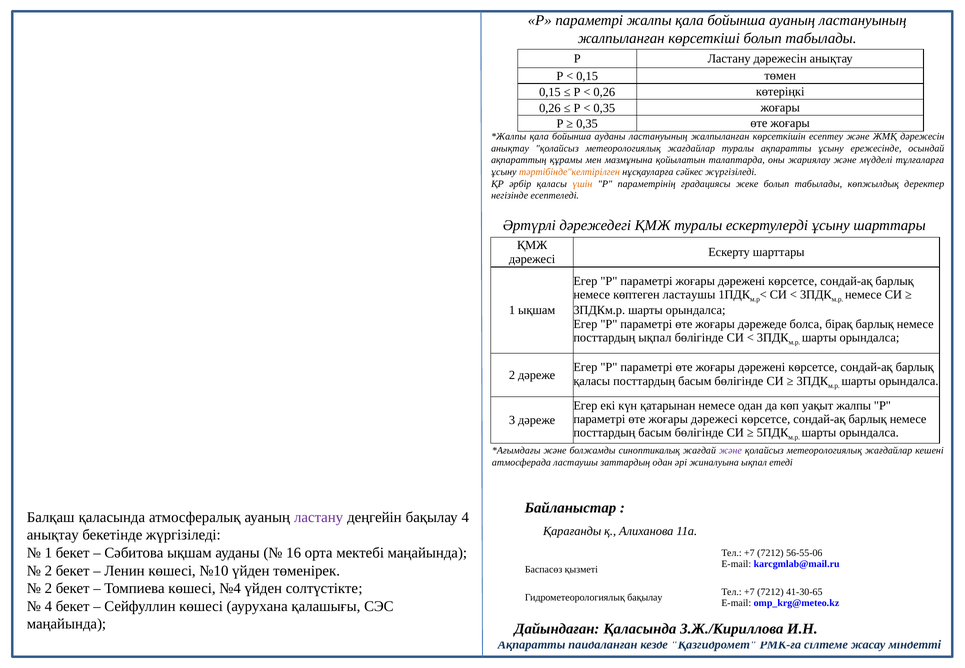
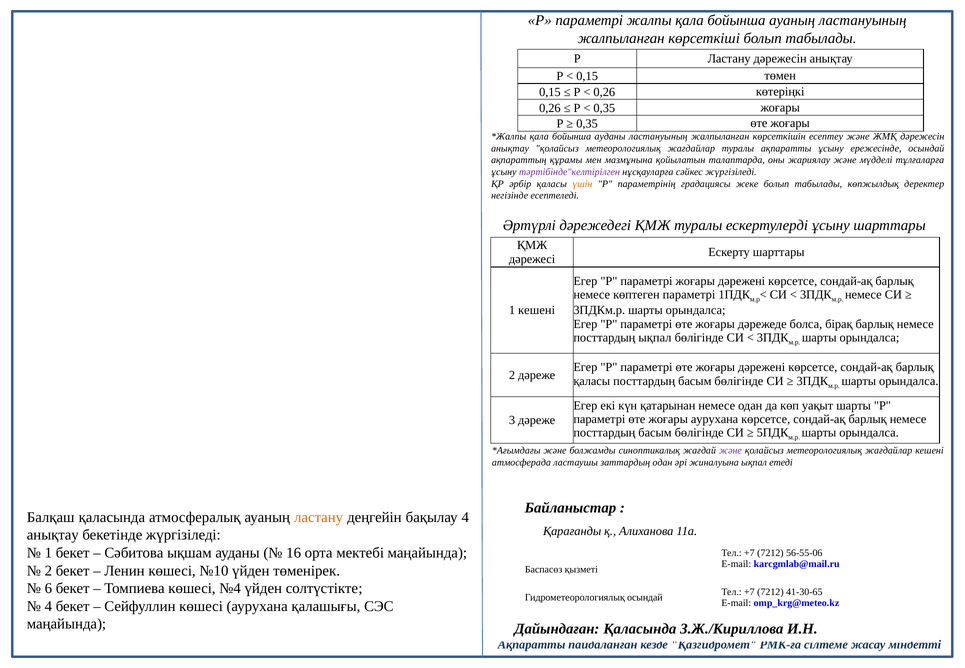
тәртібінде"келтірілген colour: orange -> purple
көптеген ластаушы: ластаушы -> параметрі
1 ықшам: ықшам -> кешені
уақыт жалпы: жалпы -> шарты
жоғары дәрежесі: дәрежесі -> аурухана
ластану at (319, 517) colour: purple -> orange
2 at (48, 589): 2 -> 6
Гидрометеорологиялық бақылау: бақылау -> осындай
